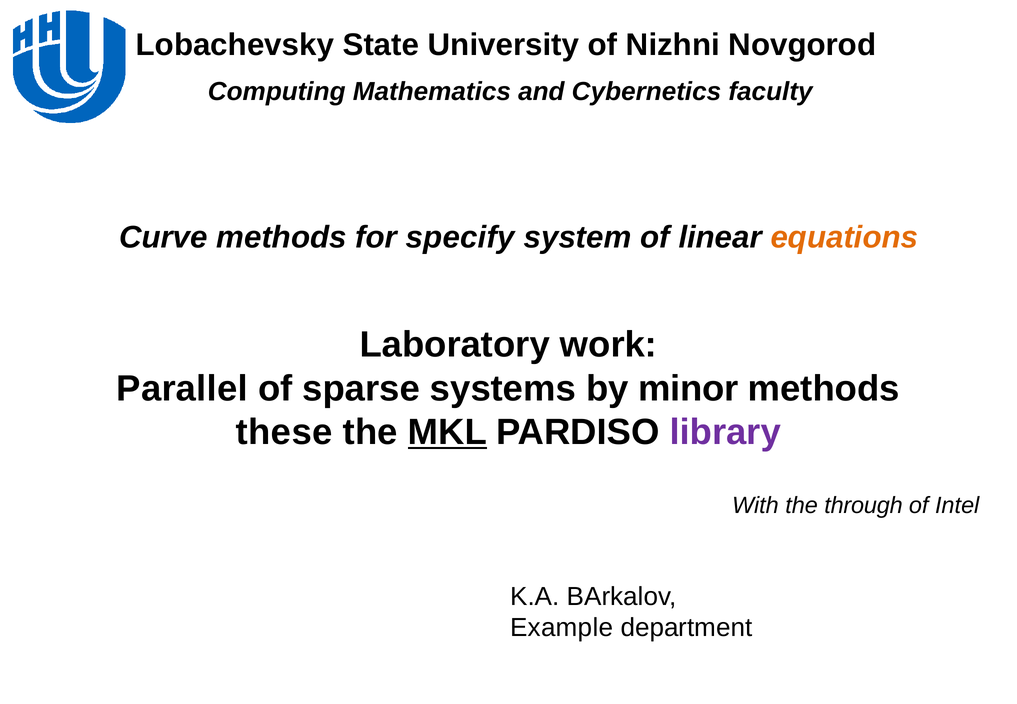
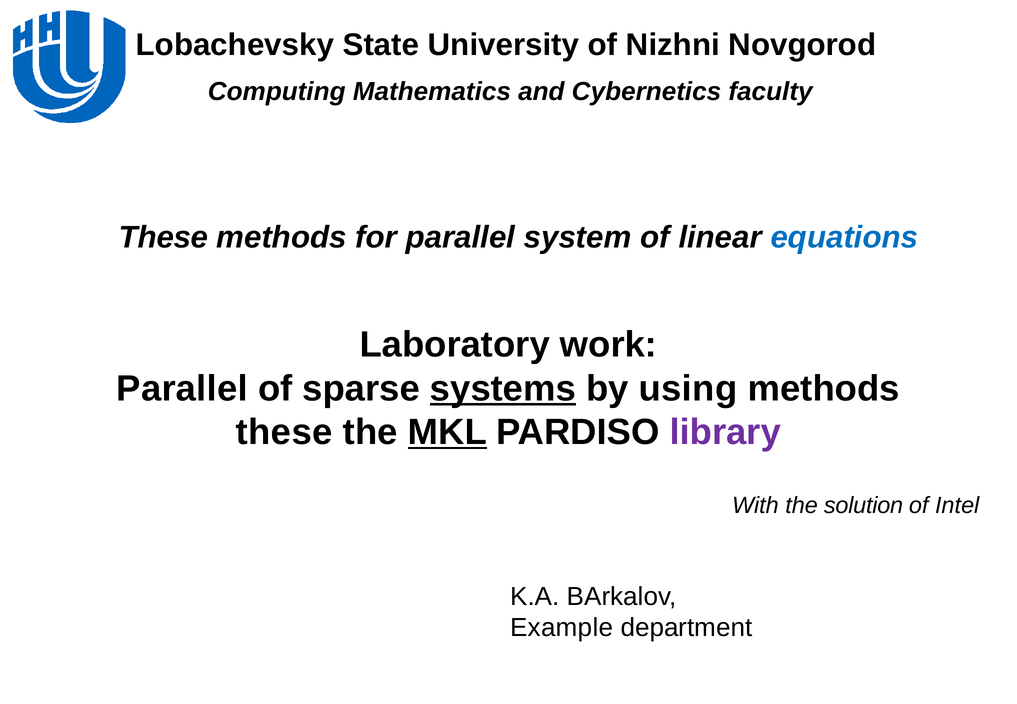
Curve at (163, 237): Curve -> These
for specify: specify -> parallel
equations colour: orange -> blue
systems underline: none -> present
minor: minor -> using
through: through -> solution
